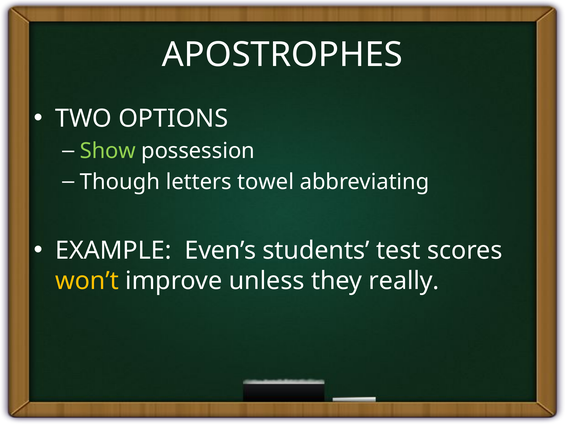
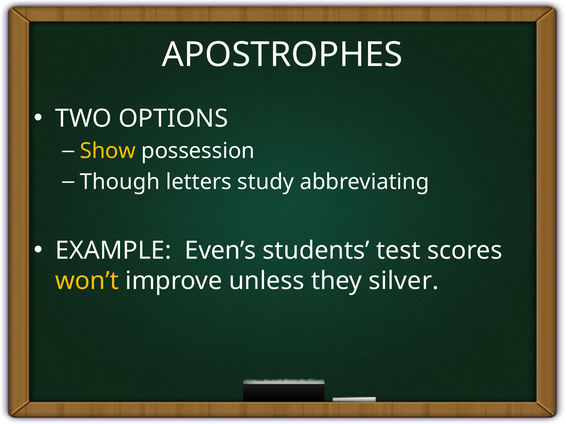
Show colour: light green -> yellow
towel: towel -> study
really: really -> silver
